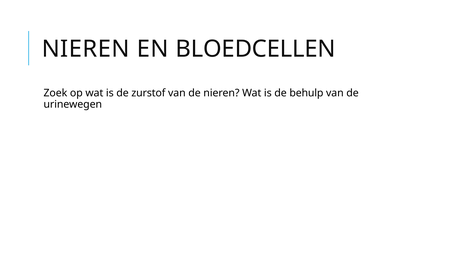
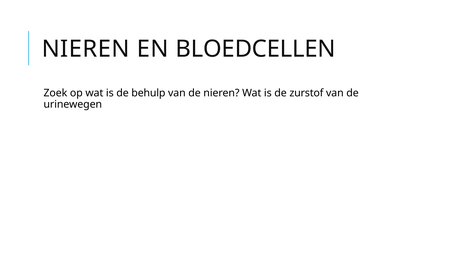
zurstof: zurstof -> behulp
behulp: behulp -> zurstof
